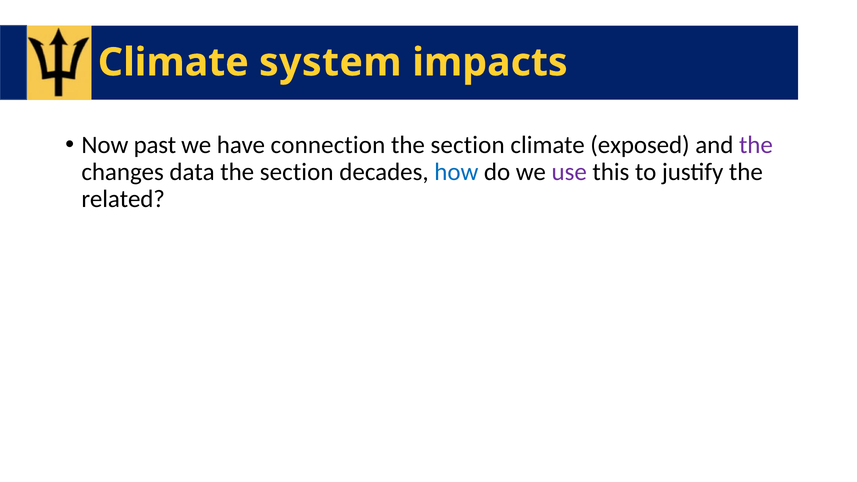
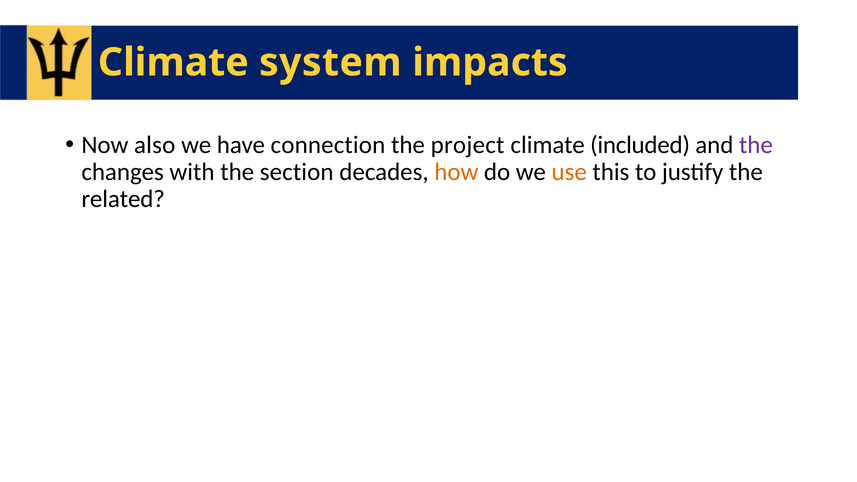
past: past -> also
section at (468, 145): section -> project
exposed: exposed -> included
data: data -> with
how colour: blue -> orange
use colour: purple -> orange
